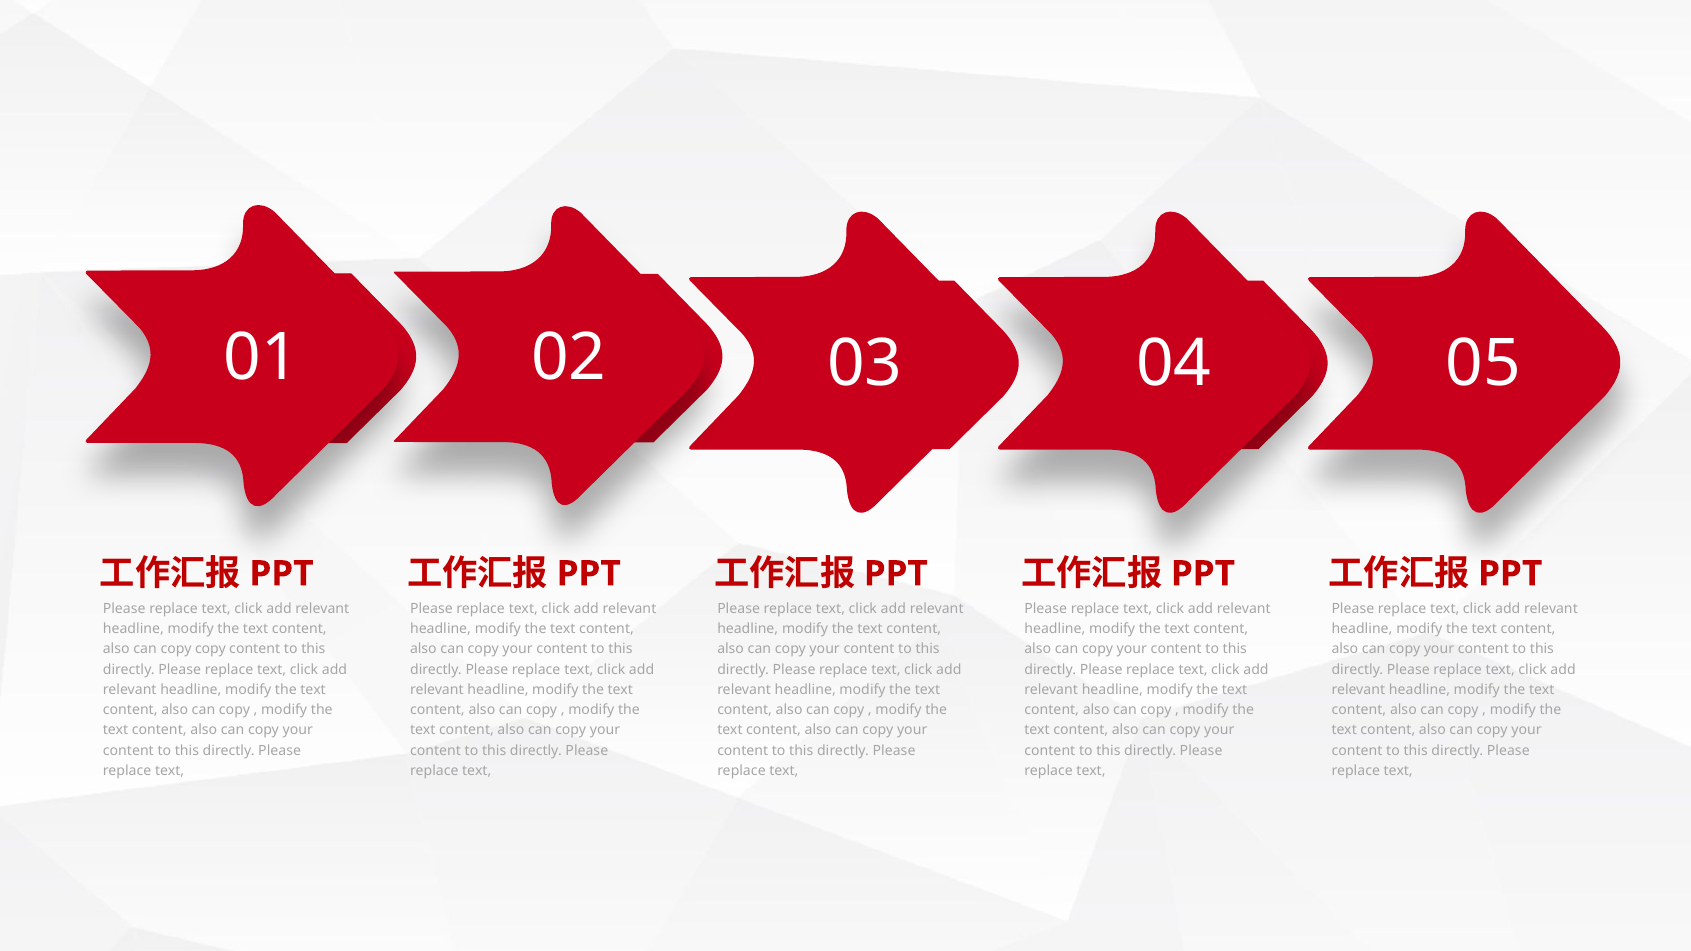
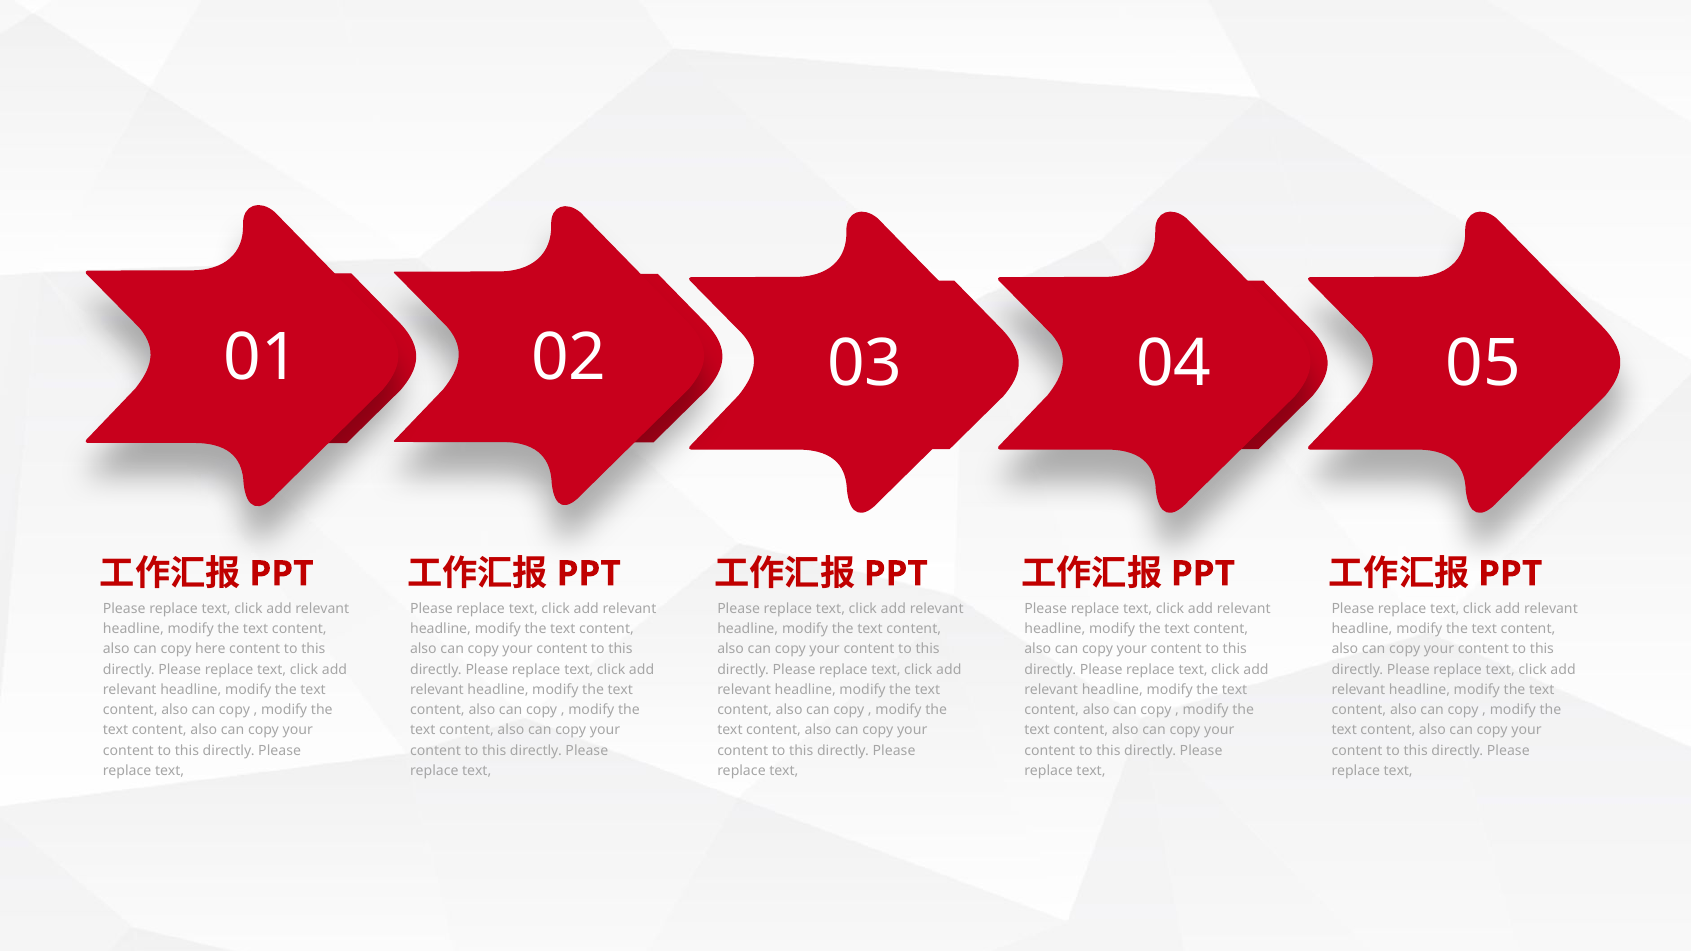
copy copy: copy -> here
